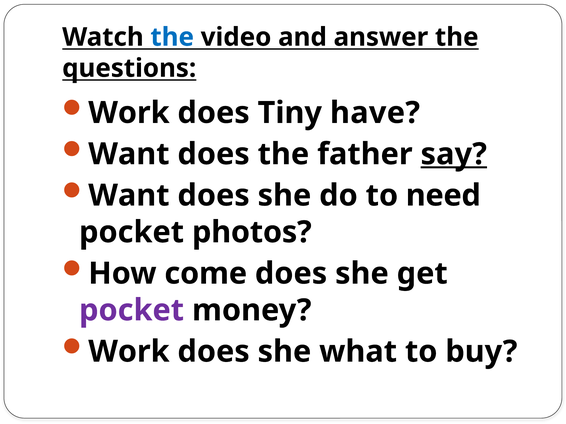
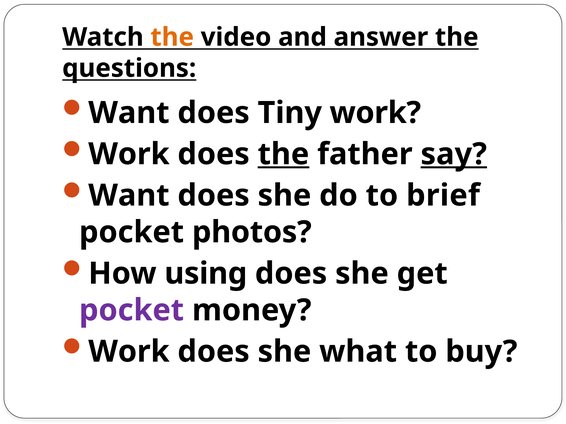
the at (172, 37) colour: blue -> orange
Work at (129, 113): Work -> Want
Tiny have: have -> work
Want at (129, 154): Want -> Work
the at (283, 154) underline: none -> present
need: need -> brief
come: come -> using
